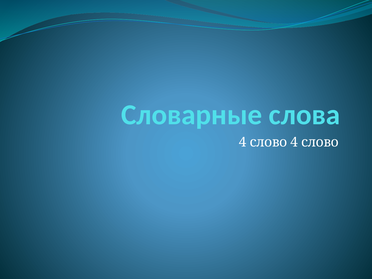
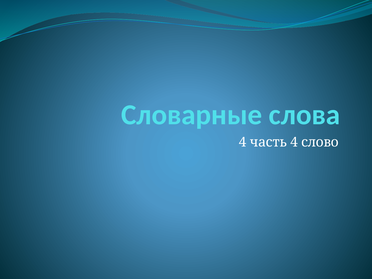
слово at (268, 142): слово -> часть
